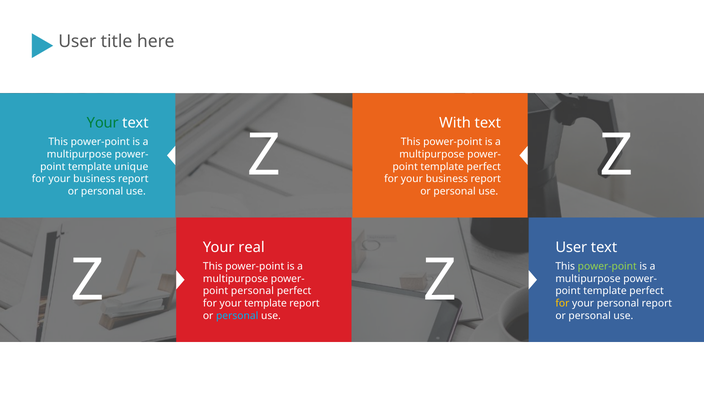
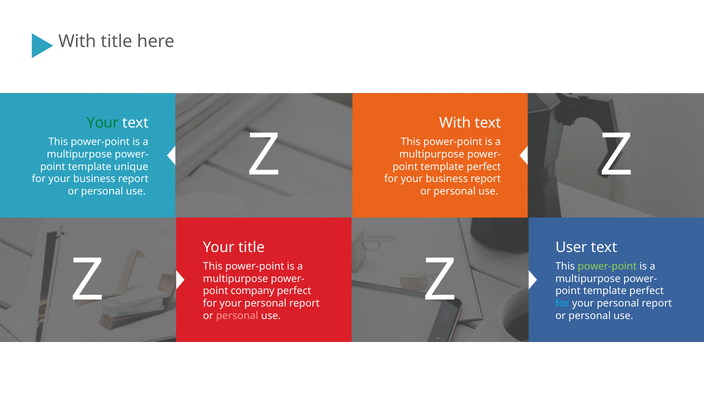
User at (77, 41): User -> With
Your real: real -> title
personal at (252, 291): personal -> company
template at (266, 303): template -> personal
for at (562, 303) colour: yellow -> light blue
personal at (237, 316) colour: light blue -> pink
